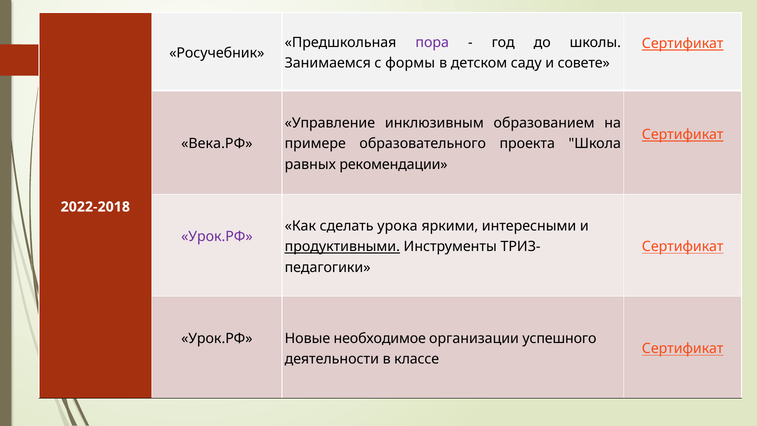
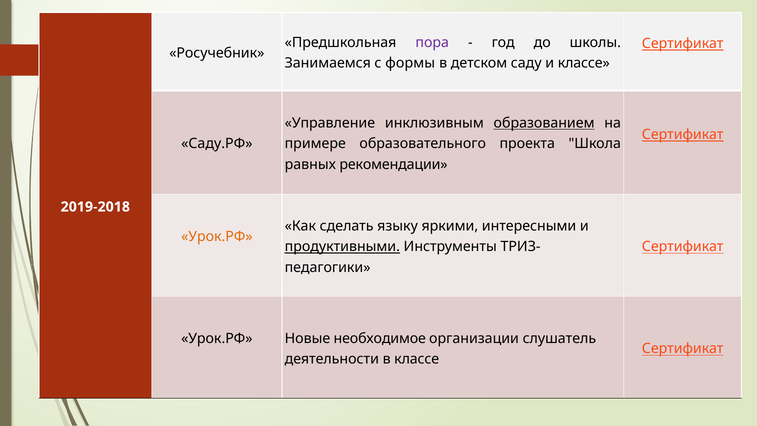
и совете: совете -> классе
образованием underline: none -> present
Века.РФ: Века.РФ -> Саду.РФ
2022-2018: 2022-2018 -> 2019-2018
урока: урока -> языку
Урок.РФ at (217, 236) colour: purple -> orange
успешного: успешного -> слушатель
